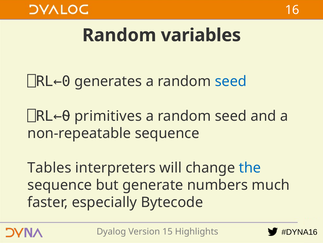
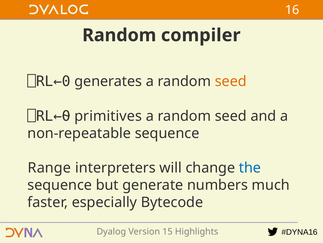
variables: variables -> compiler
seed at (231, 81) colour: blue -> orange
Tables: Tables -> Range
